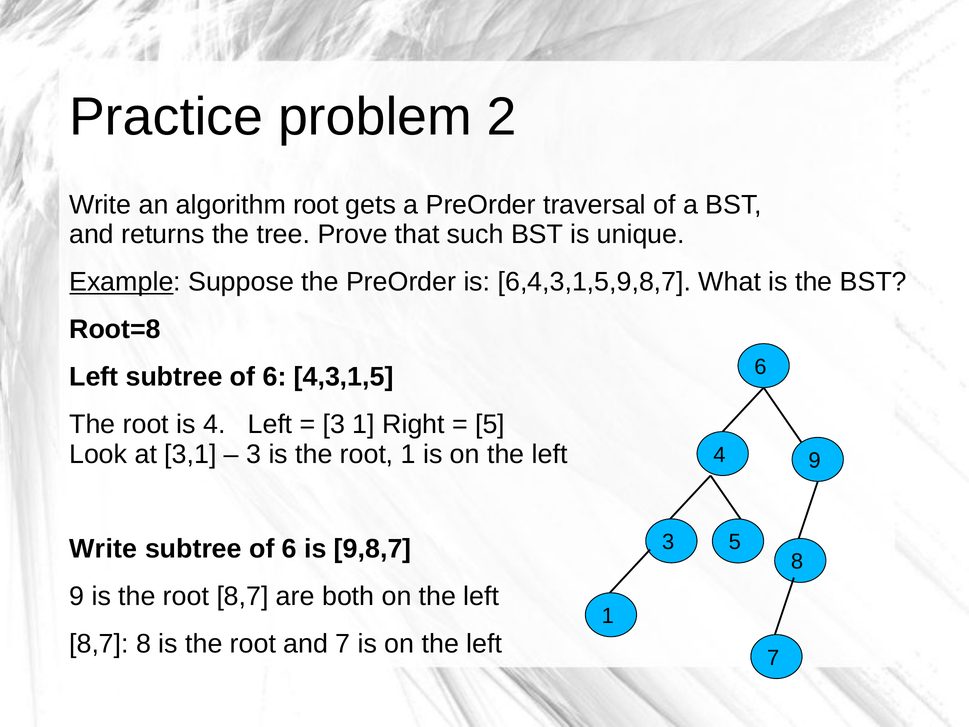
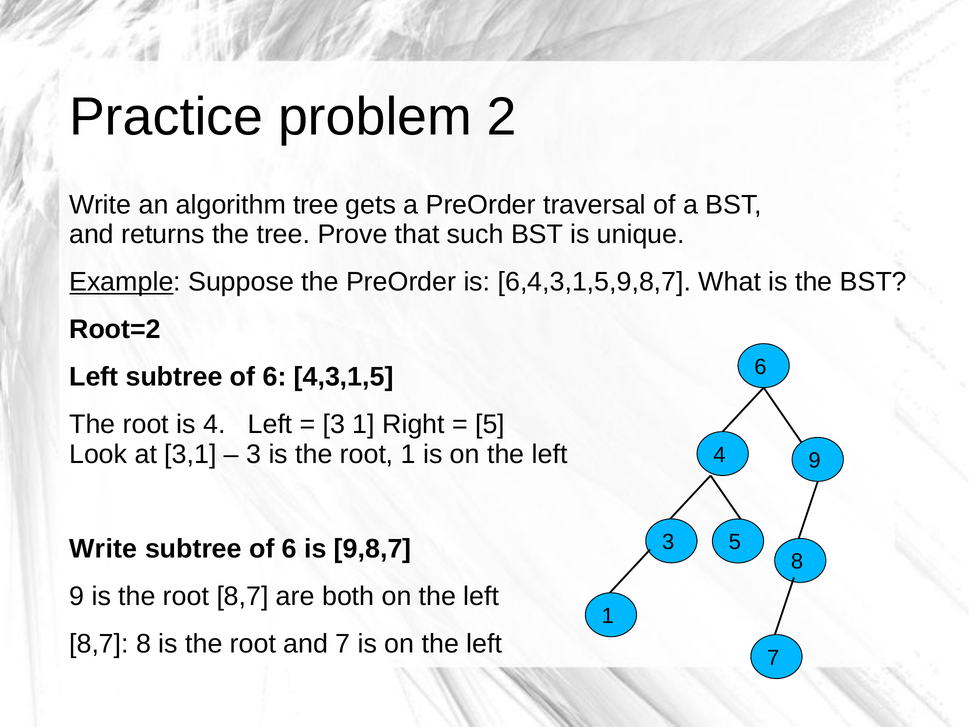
algorithm root: root -> tree
Root=8: Root=8 -> Root=2
